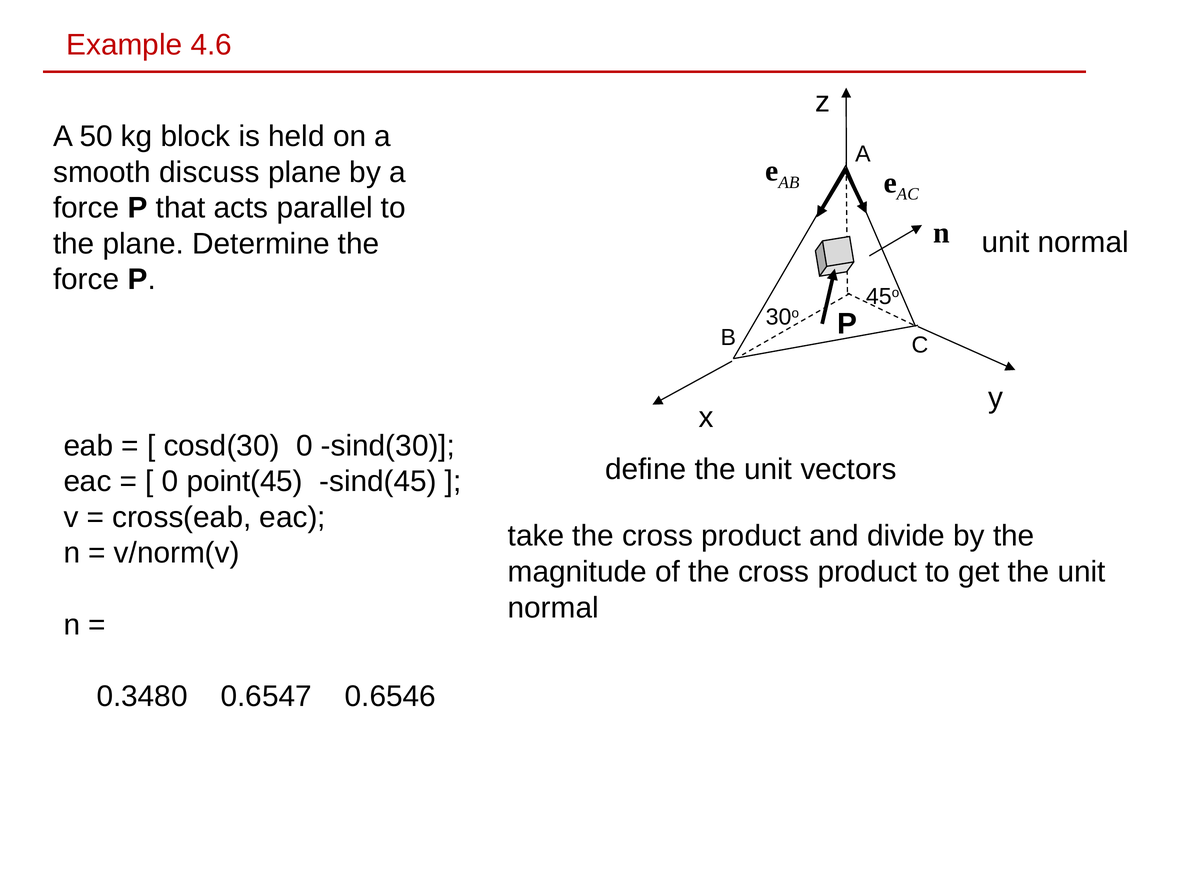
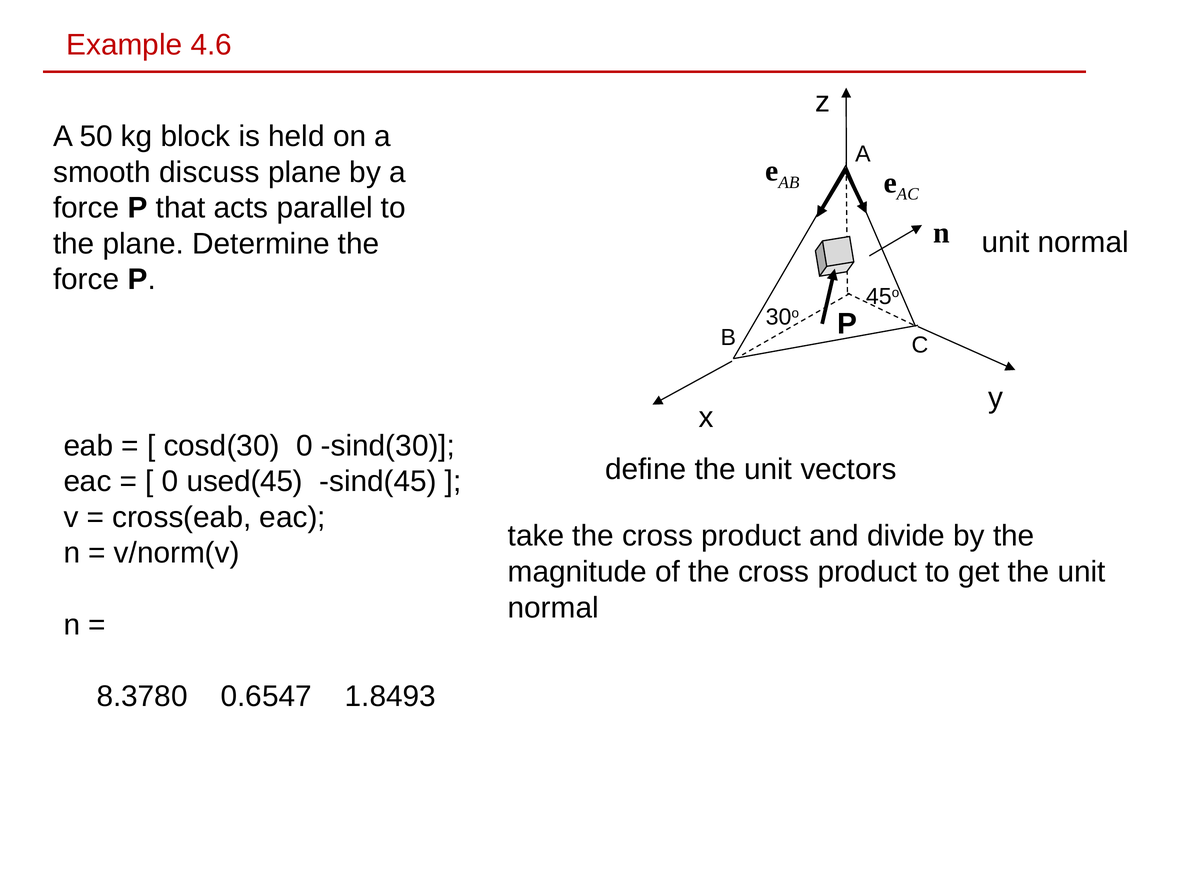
point(45: point(45 -> used(45
0.3480: 0.3480 -> 8.3780
0.6546: 0.6546 -> 1.8493
